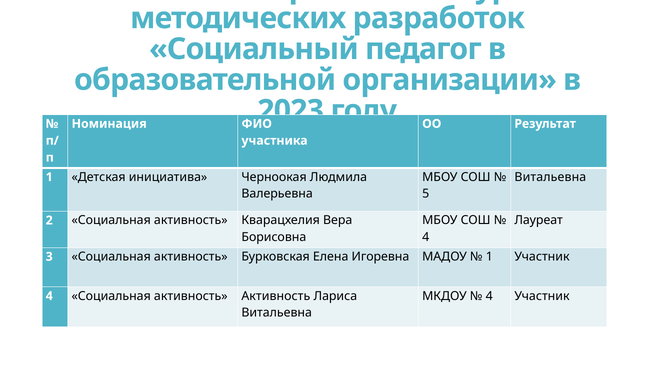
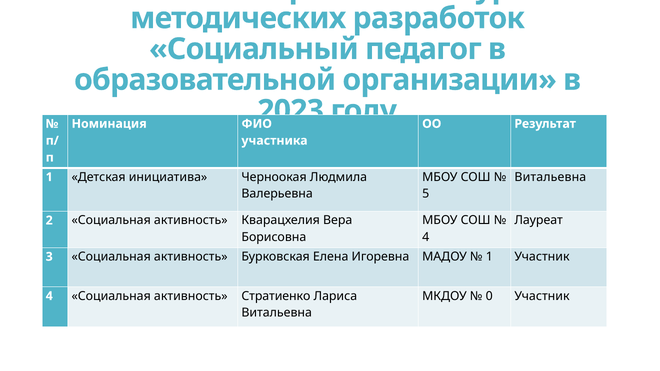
4 at (489, 296): 4 -> 0
активность Активность: Активность -> Стратиенко
